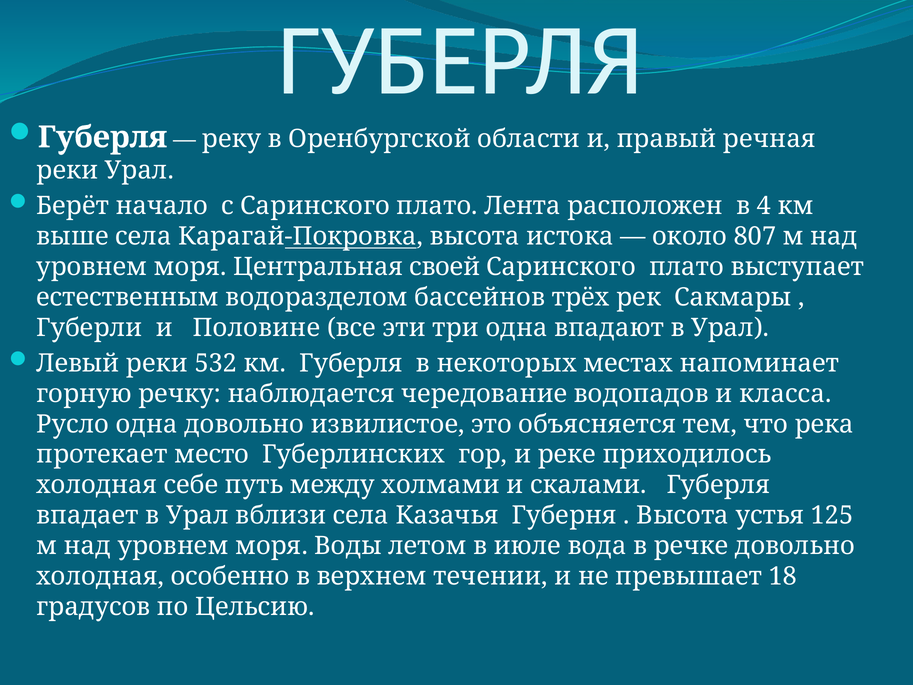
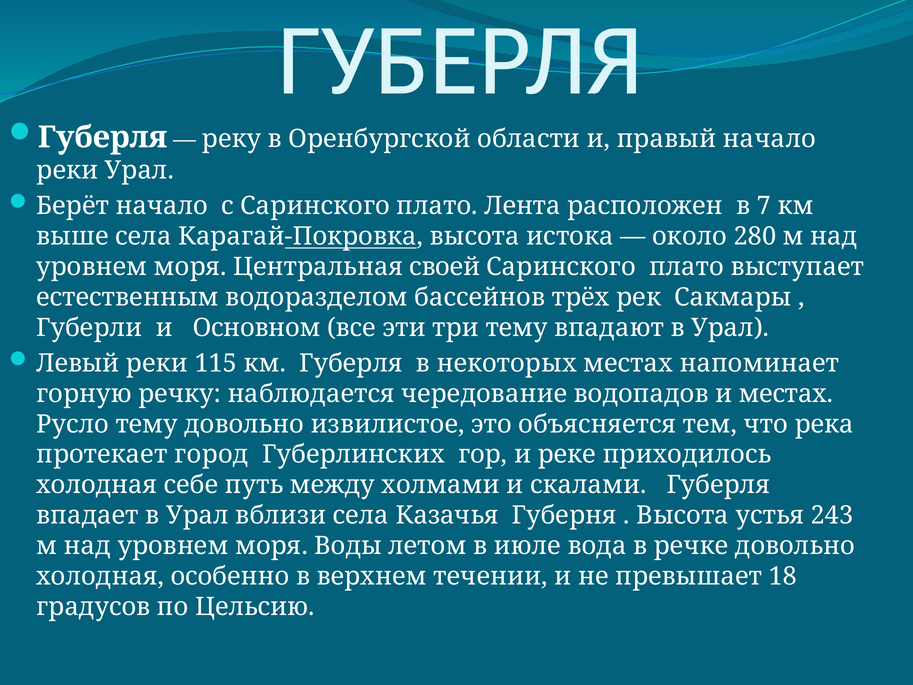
правый речная: речная -> начало
4: 4 -> 7
807: 807 -> 280
Половине: Половине -> Основном
три одна: одна -> тему
532: 532 -> 115
и класса: класса -> местах
Русло одна: одна -> тему
место: место -> город
125: 125 -> 243
